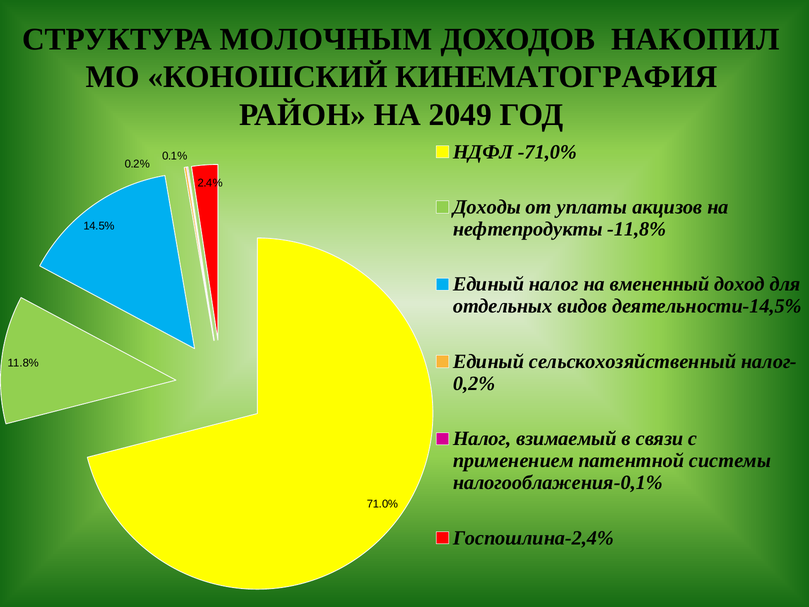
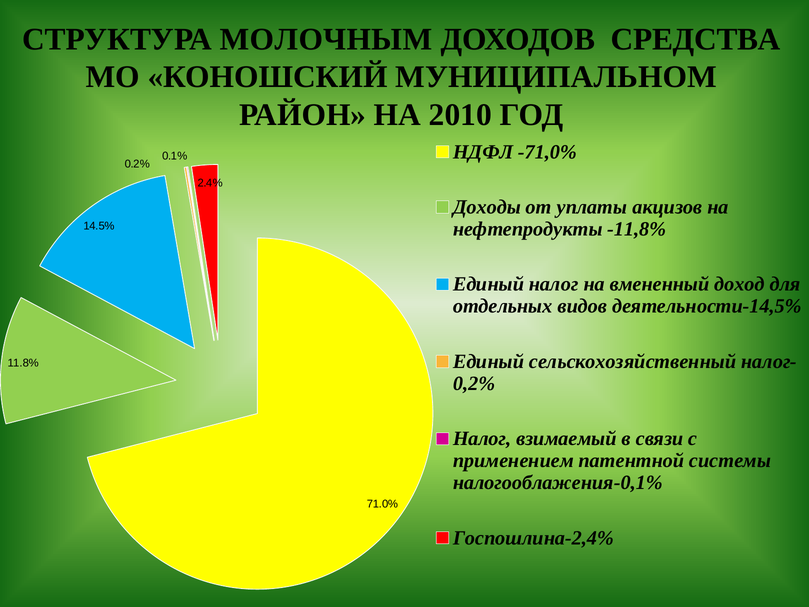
НАКОПИЛ: НАКОПИЛ -> СРЕДСТВА
КИНЕМАТОГРАФИЯ: КИНЕМАТОГРАФИЯ -> МУНИЦИПАЛЬНОМ
2049: 2049 -> 2010
